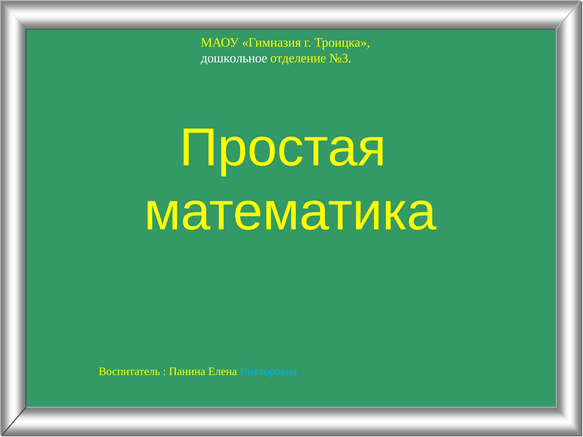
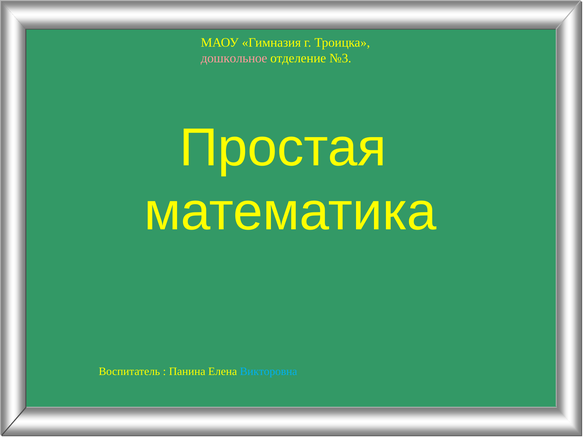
дошкольное colour: white -> pink
